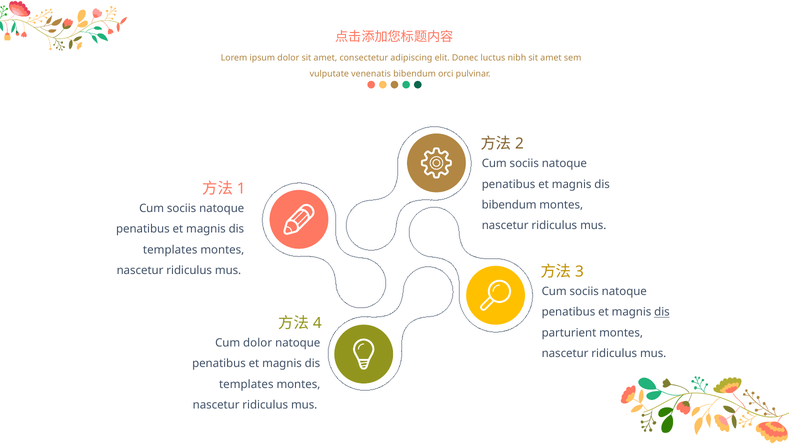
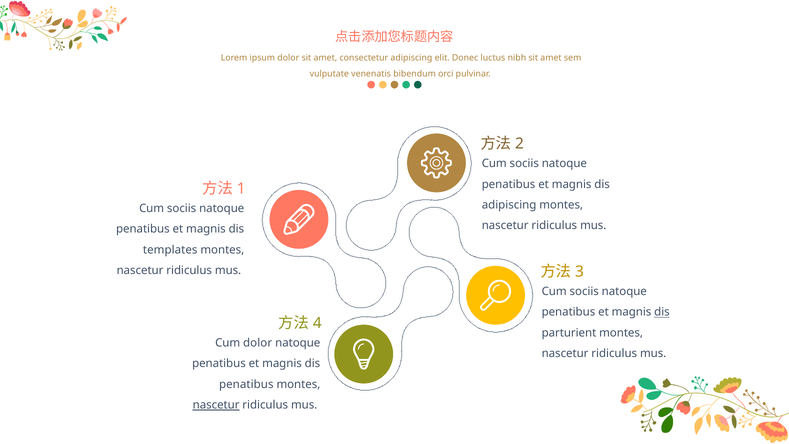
bibendum at (509, 205): bibendum -> adipiscing
templates at (246, 384): templates -> penatibus
nascetur at (216, 405) underline: none -> present
